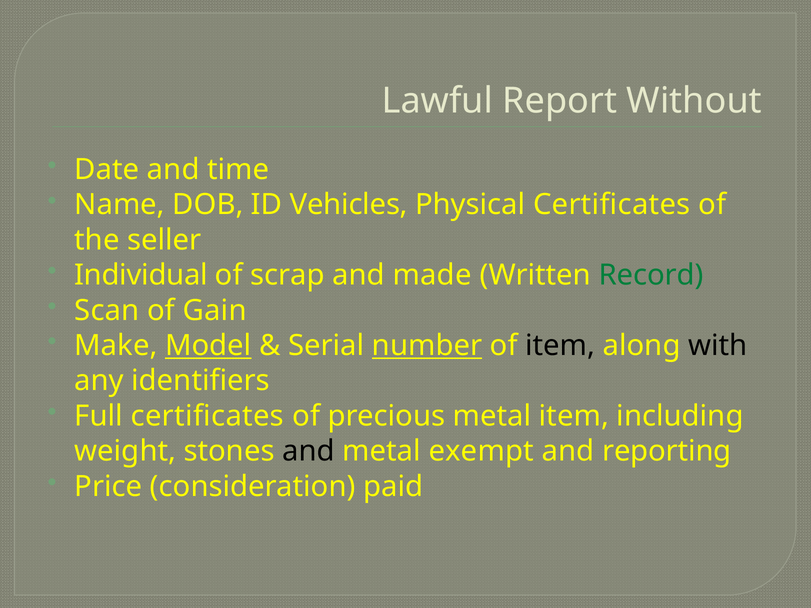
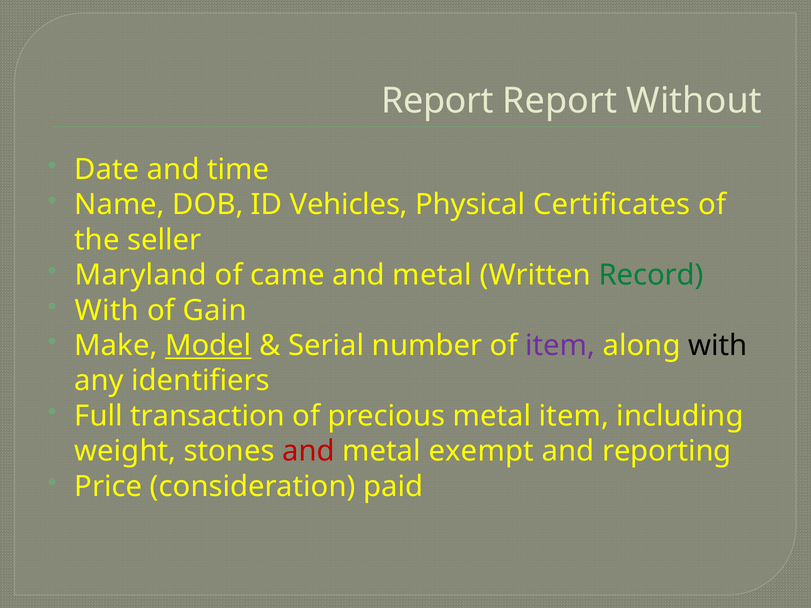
Lawful at (437, 101): Lawful -> Report
Individual: Individual -> Maryland
scrap: scrap -> came
made at (432, 275): made -> metal
Scan at (107, 311): Scan -> With
number underline: present -> none
item at (560, 346) colour: black -> purple
Full certificates: certificates -> transaction
and at (309, 451) colour: black -> red
